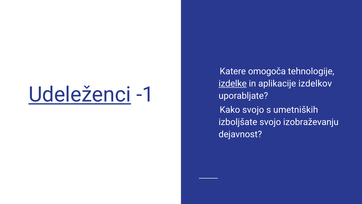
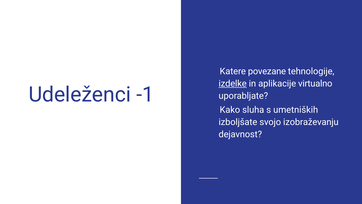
omogoča: omogoča -> povezane
izdelkov: izdelkov -> virtualno
Udeleženci underline: present -> none
svojo at (253, 110): svojo -> sluha
